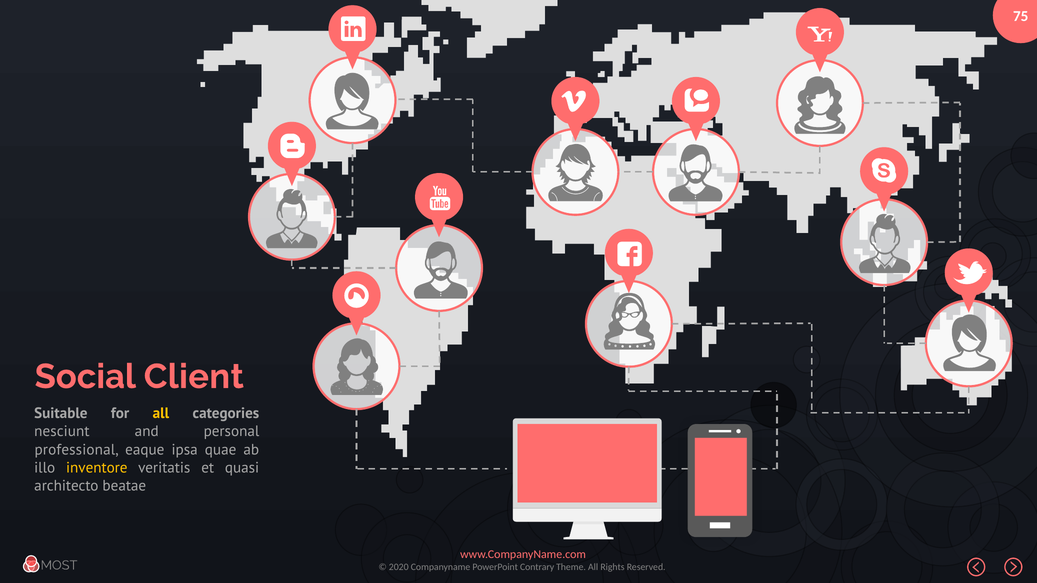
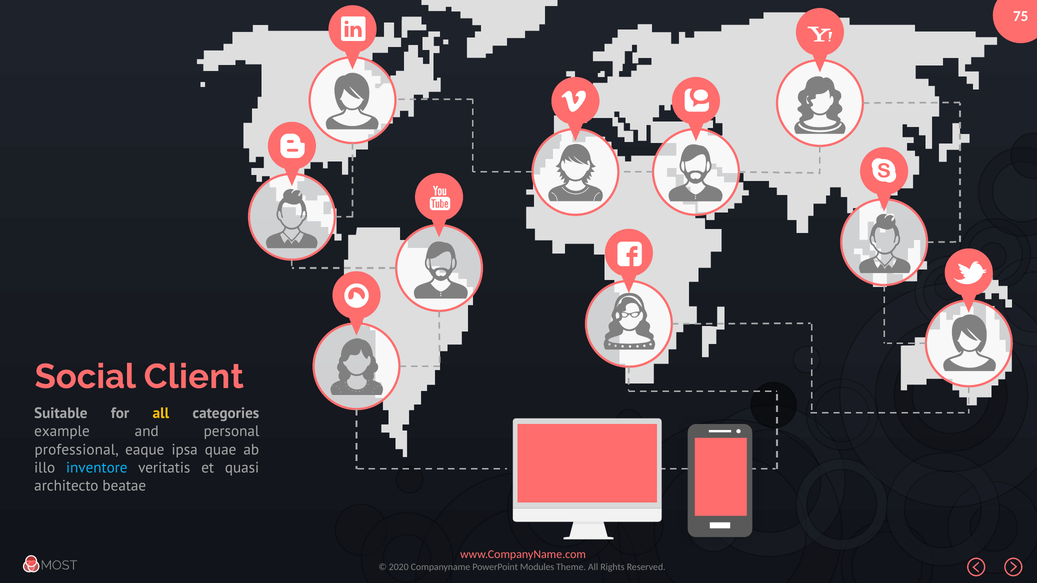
nesciunt: nesciunt -> example
inventore colour: yellow -> light blue
Contrary: Contrary -> Modules
